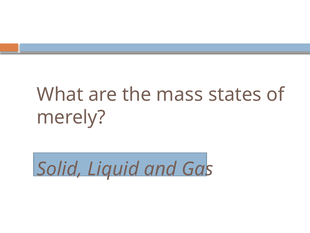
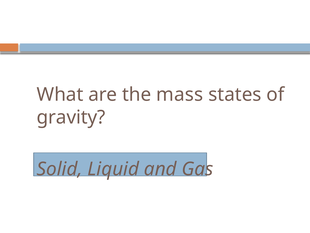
merely: merely -> gravity
